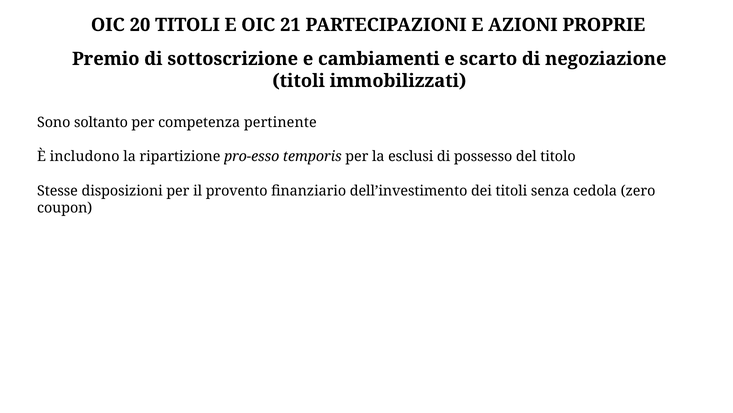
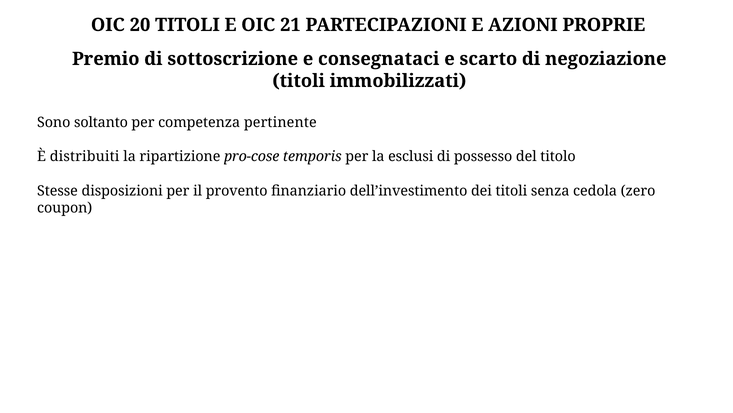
cambiamenti: cambiamenti -> consegnataci
includono: includono -> distribuiti
pro-esso: pro-esso -> pro-cose
